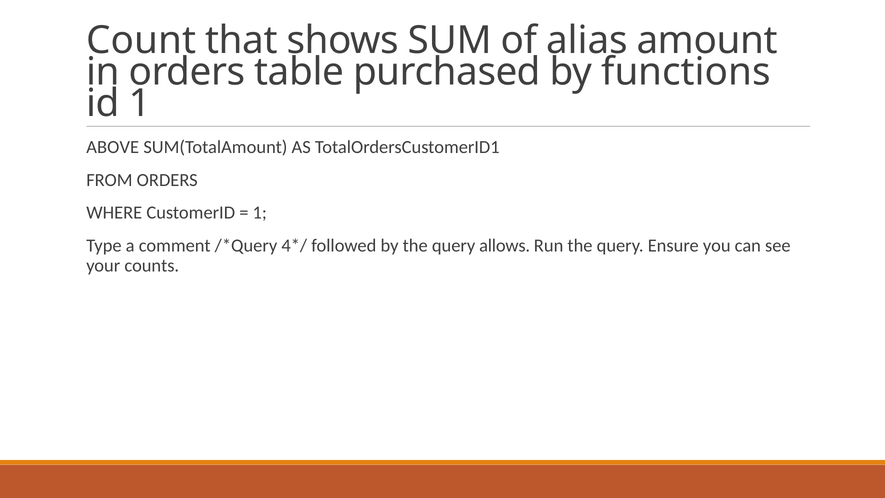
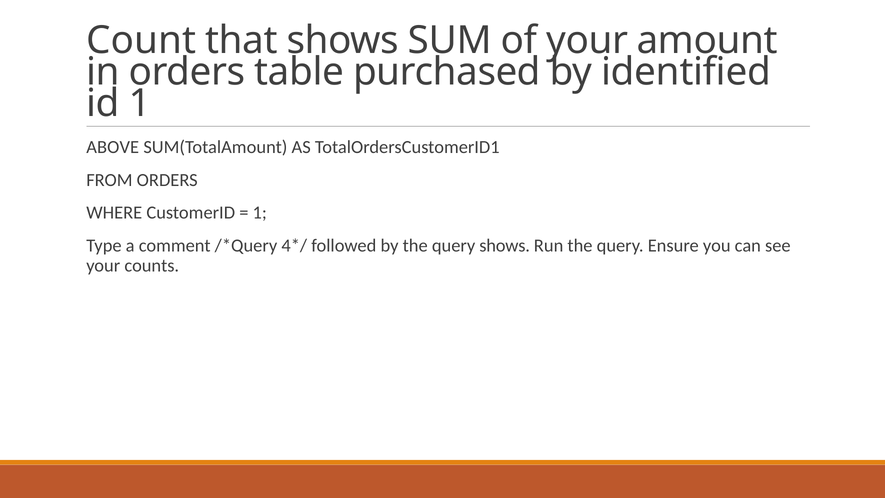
of alias: alias -> your
functions: functions -> identified
query allows: allows -> shows
